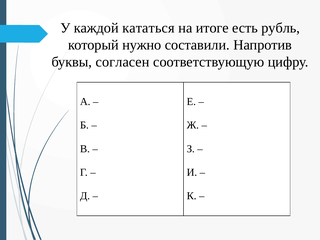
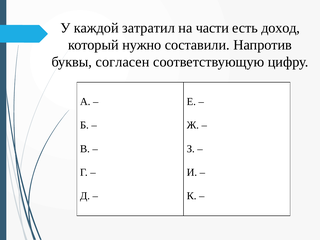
кататься: кататься -> затратил
итоге: итоге -> части
рубль: рубль -> доход
